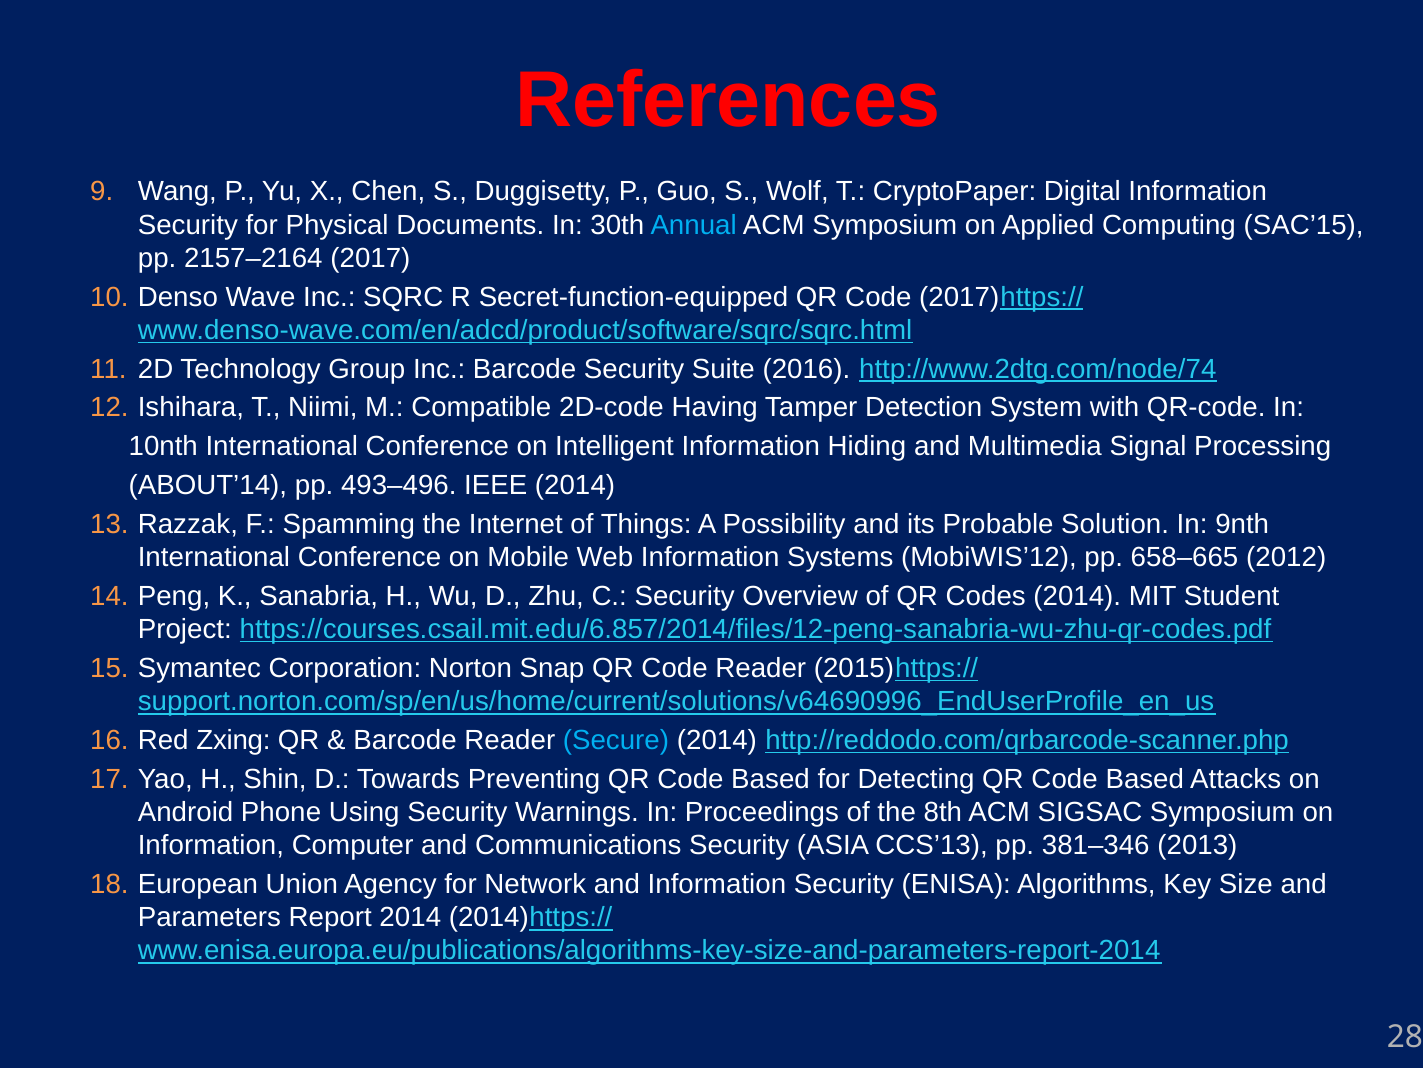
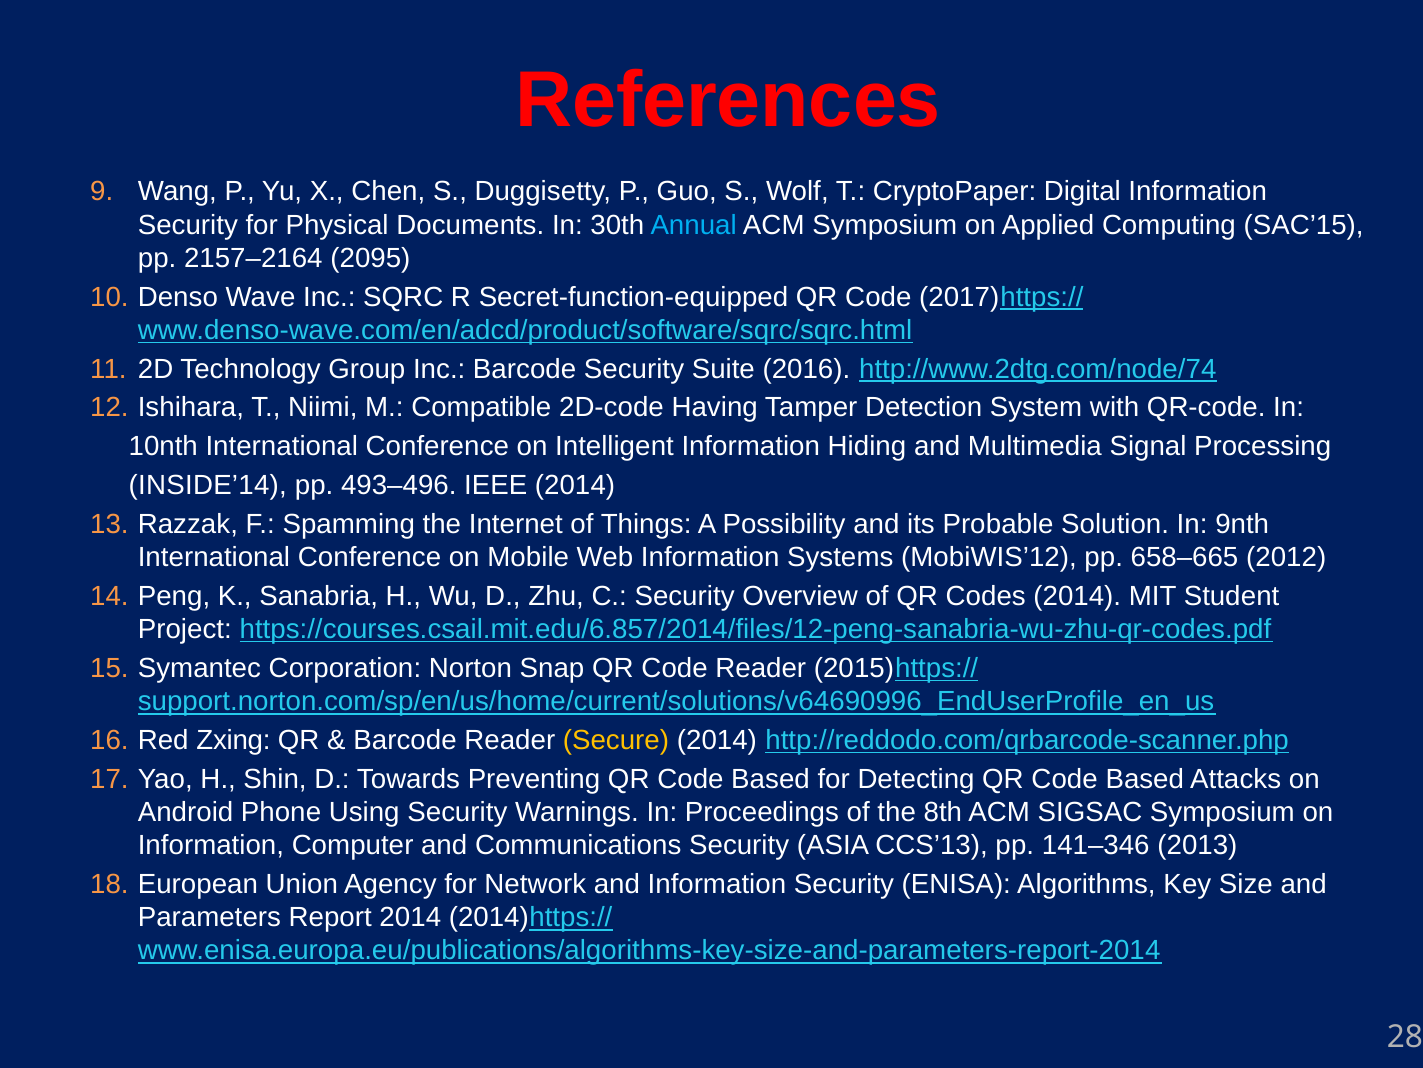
2017: 2017 -> 2095
ABOUT’14: ABOUT’14 -> INSIDE’14
Secure colour: light blue -> yellow
381–346: 381–346 -> 141–346
